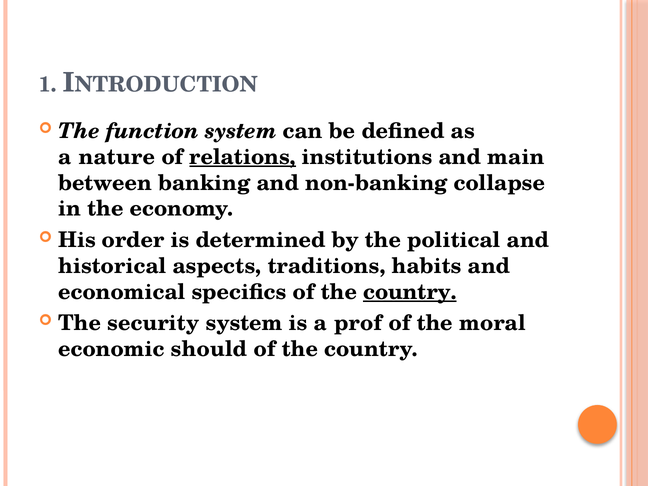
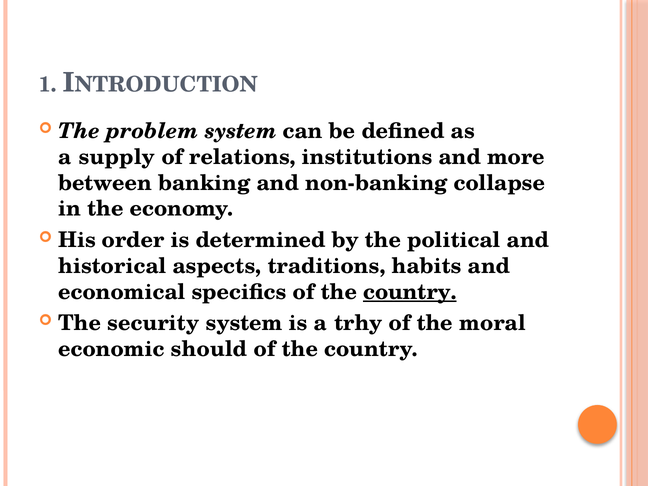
function: function -> problem
nature: nature -> supply
relations underline: present -> none
main: main -> more
prof: prof -> trhy
